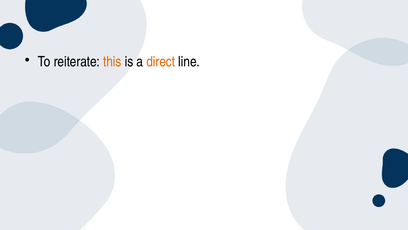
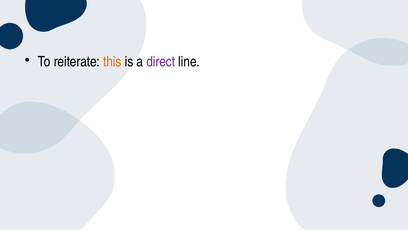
direct colour: orange -> purple
